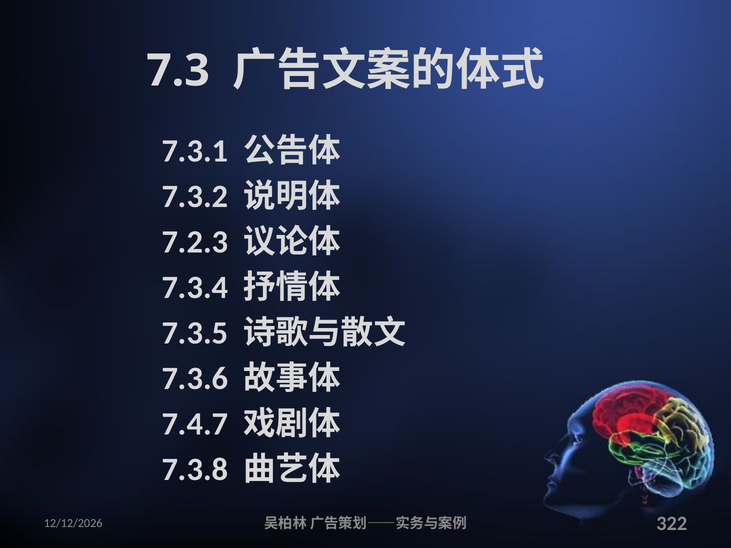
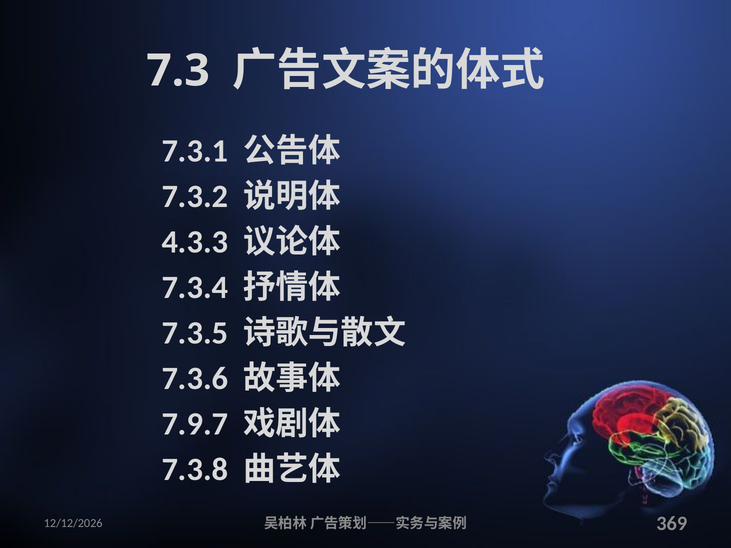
7.2.3: 7.2.3 -> 4.3.3
7.4.7: 7.4.7 -> 7.9.7
322: 322 -> 369
